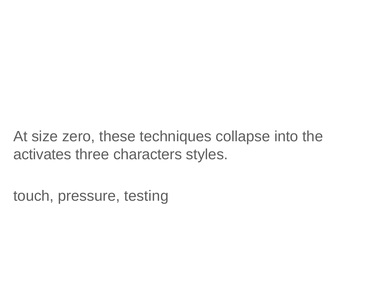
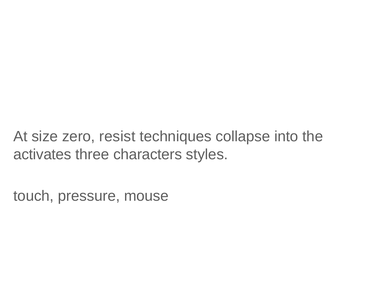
these: these -> resist
testing: testing -> mouse
